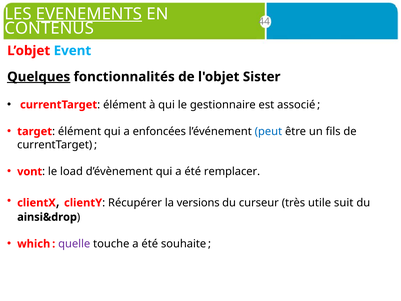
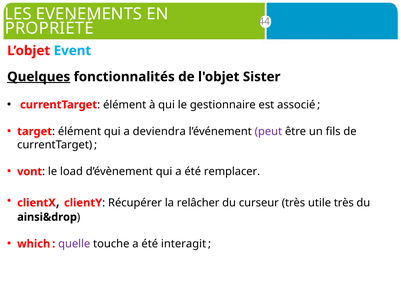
EVENEMENTS underline: present -> none
CONTENUS: CONTENUS -> PROPRIÉTÉ
enfoncées: enfoncées -> deviendra
peut colour: blue -> purple
versions: versions -> relâcher
utile suit: suit -> très
souhaite: souhaite -> interagit
